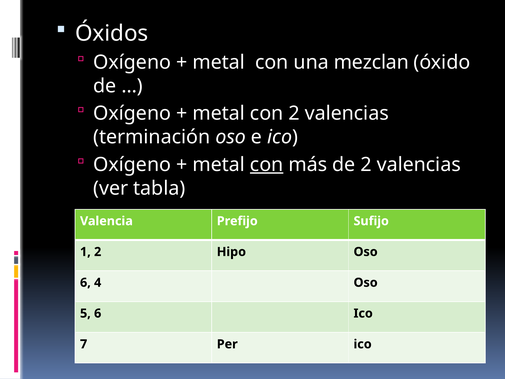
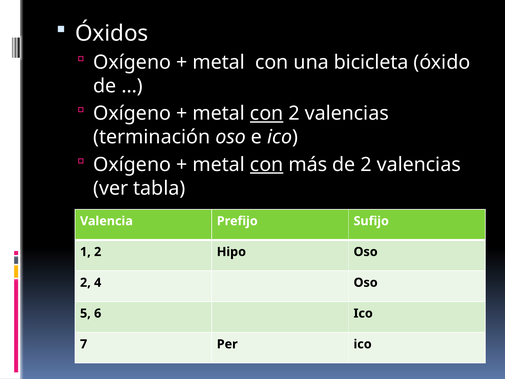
mezclan: mezclan -> bicicleta
con at (267, 113) underline: none -> present
6 at (85, 282): 6 -> 2
